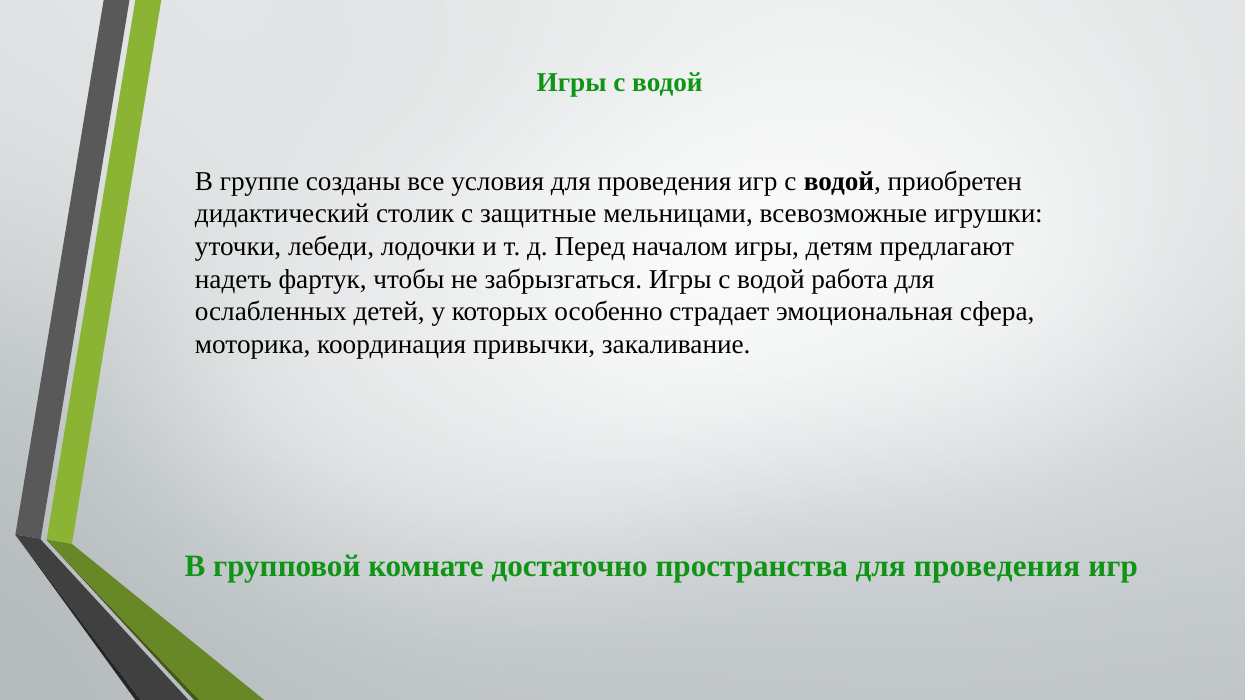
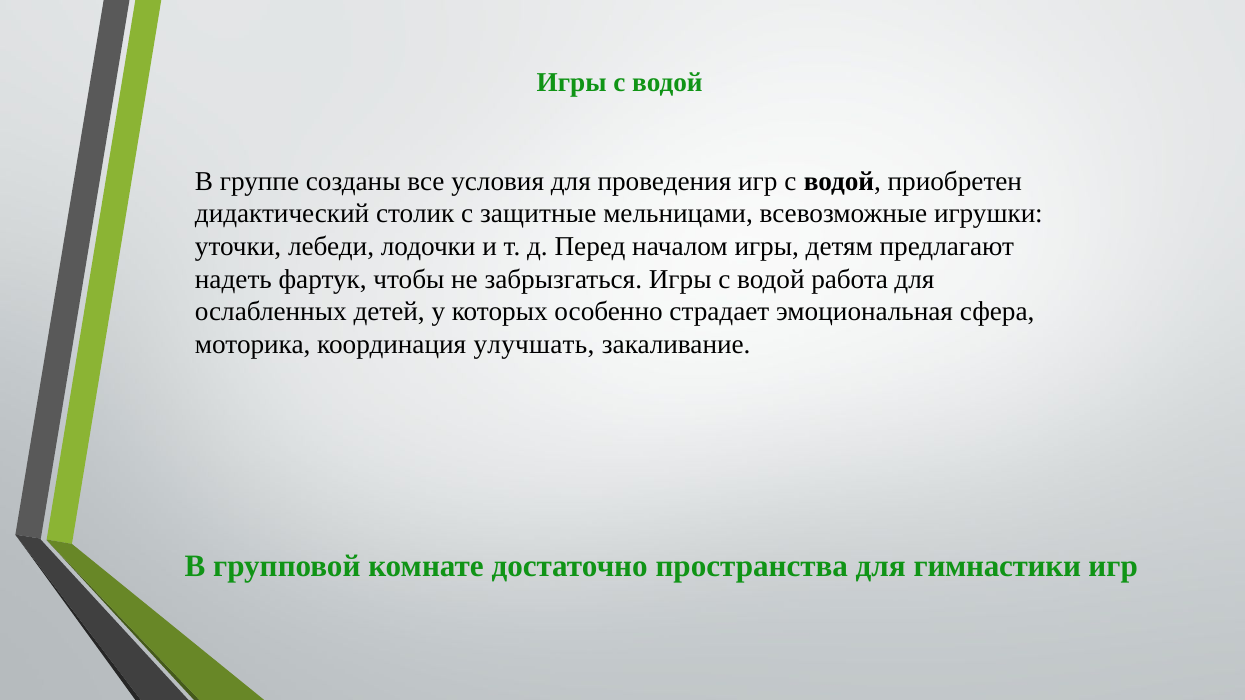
привычки: привычки -> улучшать
пространства для проведения: проведения -> гимнастики
